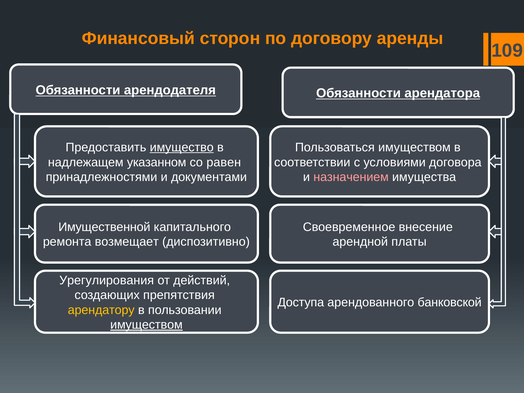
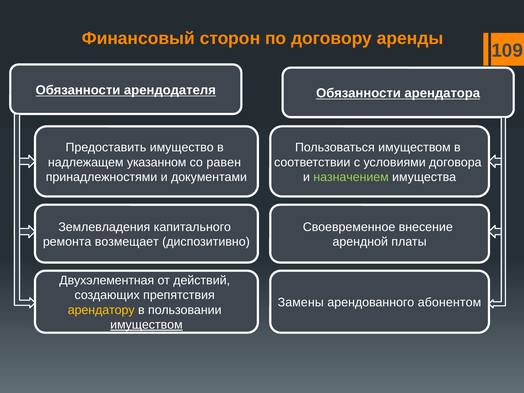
имущество underline: present -> none
назначением colour: pink -> light green
Имущественной: Имущественной -> Землевладения
Урегулирования: Урегулирования -> Двухэлементная
Доступа: Доступа -> Замены
банковской: банковской -> абонентом
